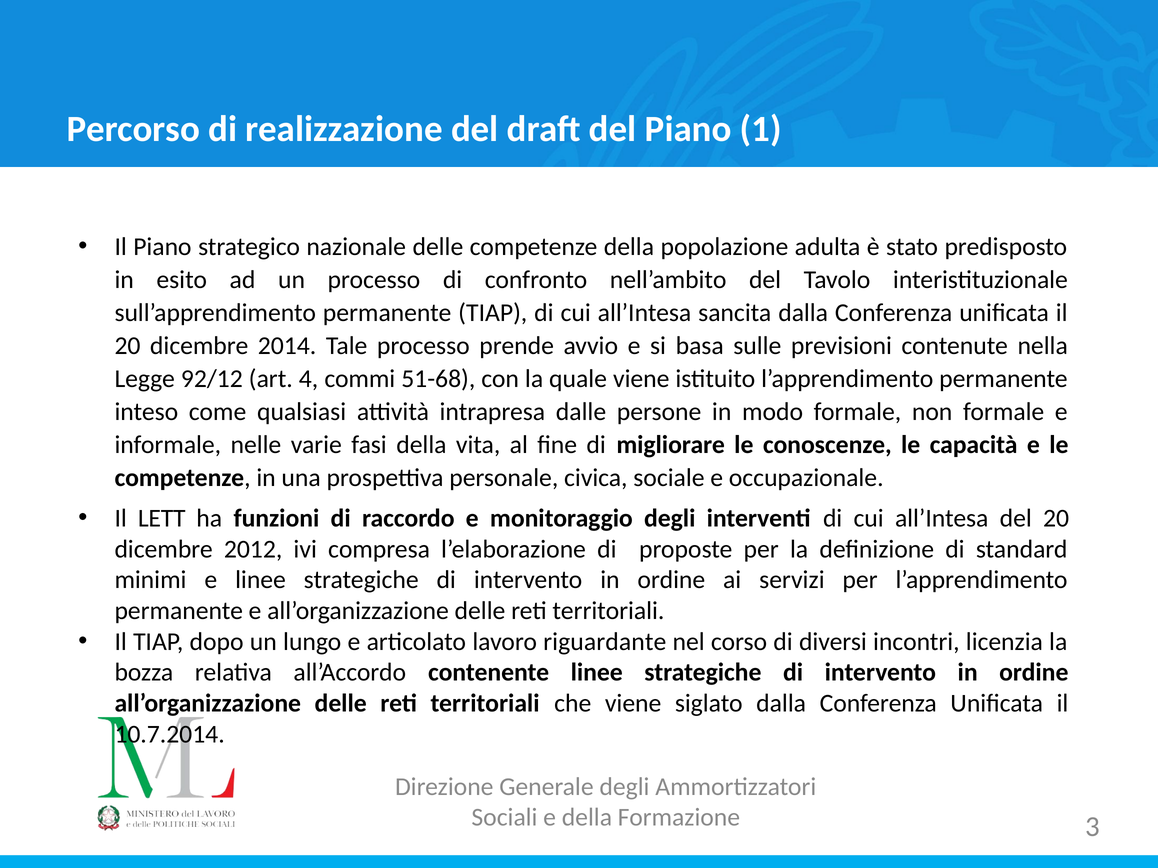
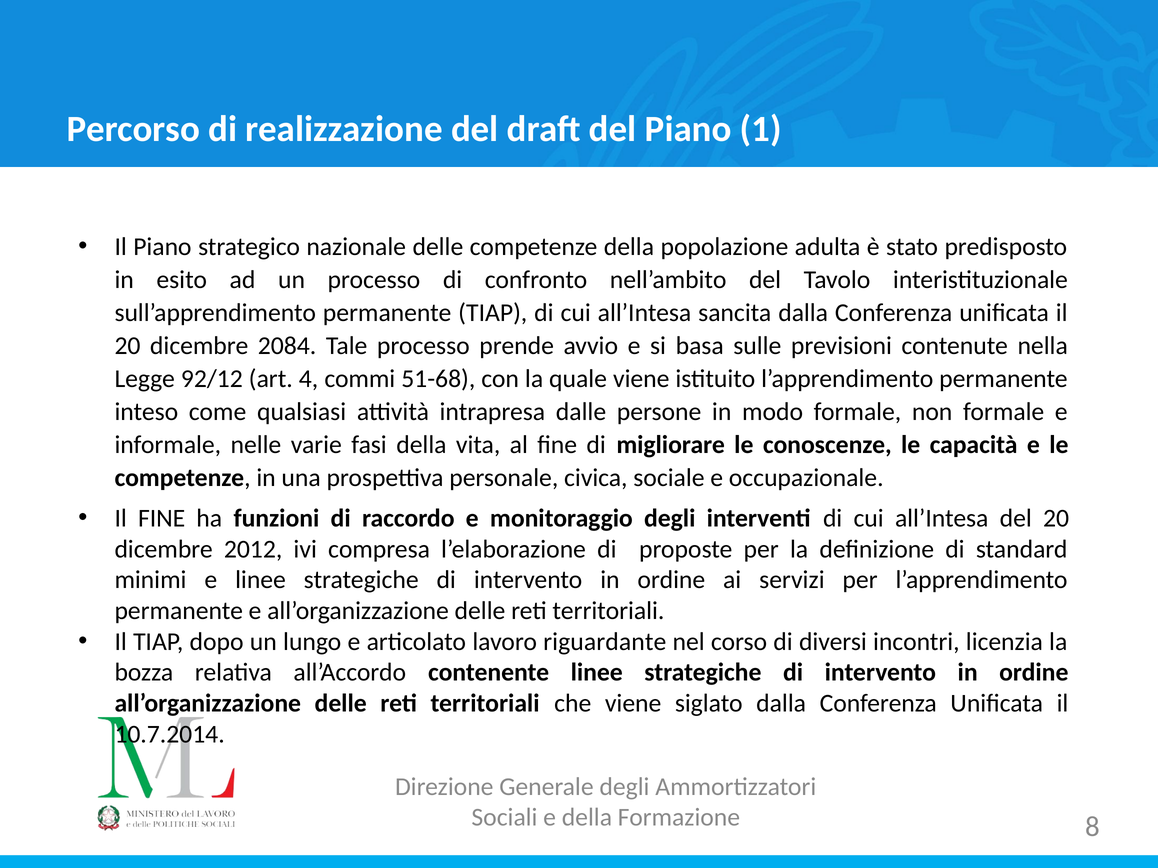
2014: 2014 -> 2084
Il LETT: LETT -> FINE
3: 3 -> 8
